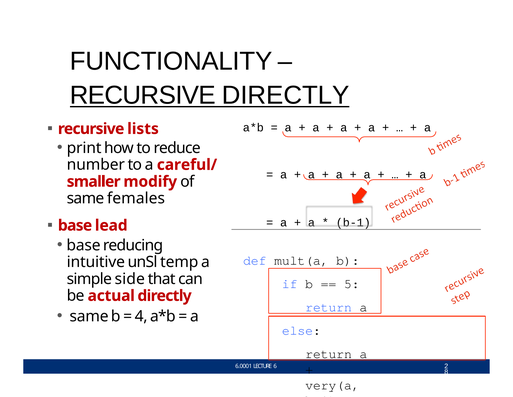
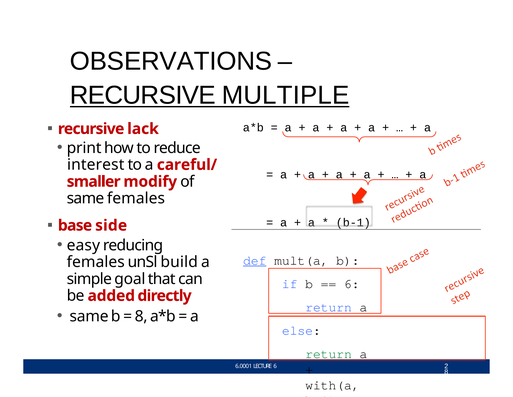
FUNCTIONALITY: FUNCTIONALITY -> OBSERVATIONS
RECURSIVE DIRECTLY: DIRECTLY -> MULTIPLE
lists: lists -> lack
number: number -> interest
lead: lead -> side
base at (84, 245): base -> easy
def underline: none -> present
intuitive at (96, 262): intuitive -> females
temp: temp -> build
side: side -> goal
5 at (352, 283): 5 -> 6
actual: actual -> added
4 at (141, 316): 4 -> 8
return at (329, 353) colour: black -> green
very(a: very(a -> with(a
